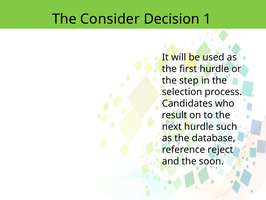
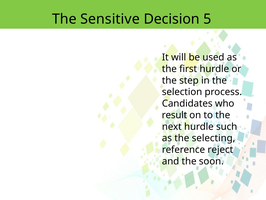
Consider: Consider -> Sensitive
1: 1 -> 5
database: database -> selecting
